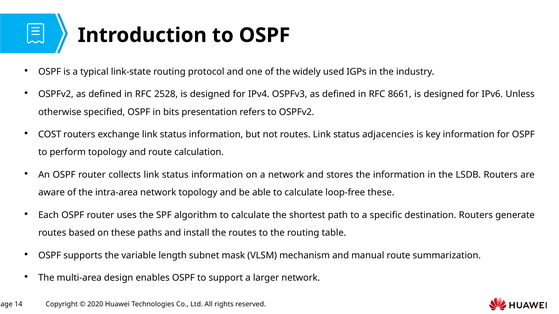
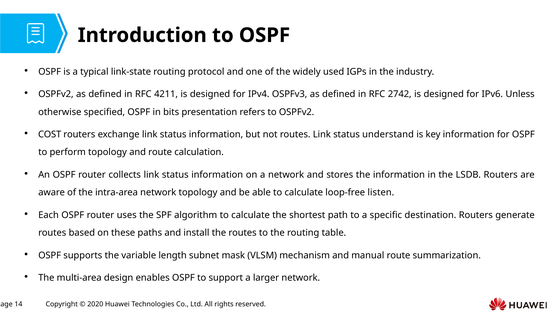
2528: 2528 -> 4211
8661: 8661 -> 2742
adjacencies: adjacencies -> understand
loop-free these: these -> listen
